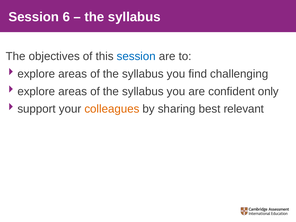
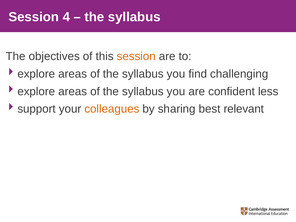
6: 6 -> 4
session at (136, 56) colour: blue -> orange
only: only -> less
